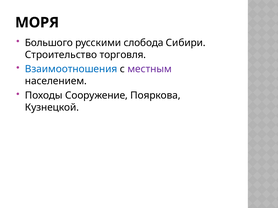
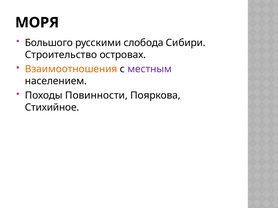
торговля: торговля -> островах
Взаимоотношения colour: blue -> orange
Сооружение: Сооружение -> Повинности
Кузнецкой: Кузнецкой -> Стихийное
